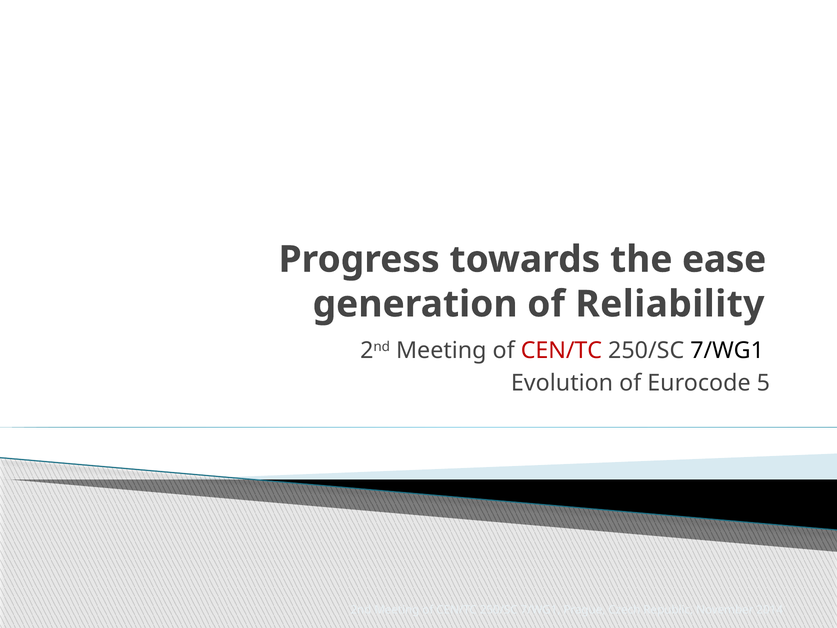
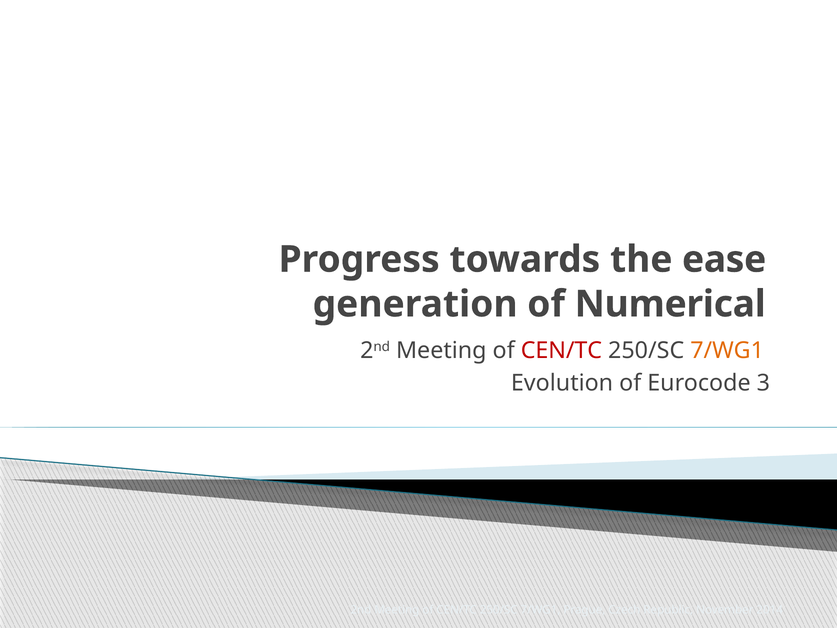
Reliability: Reliability -> Numerical
7/WG1 at (727, 350) colour: black -> orange
5: 5 -> 3
